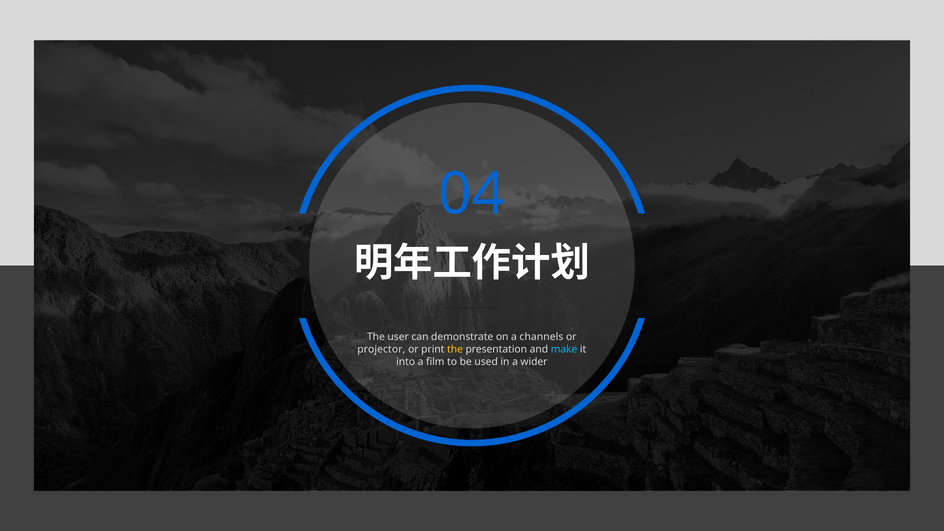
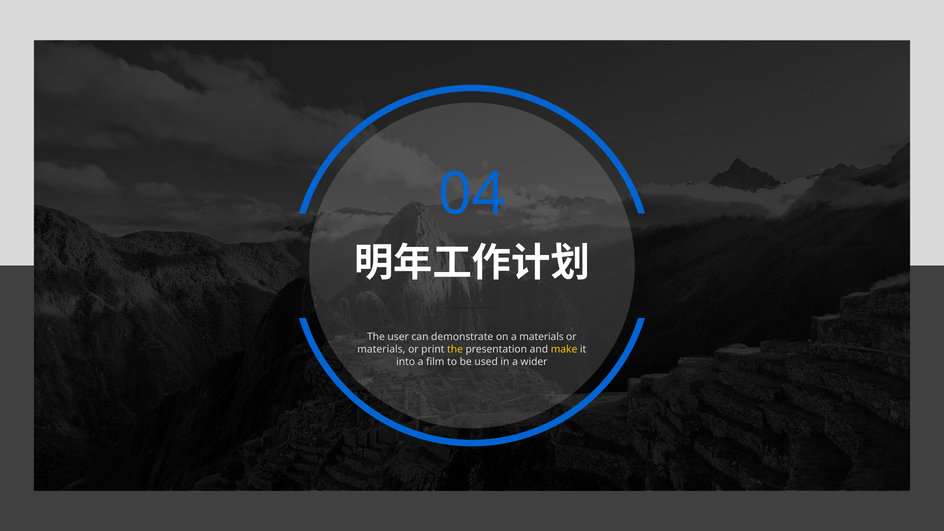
a channels: channels -> materials
projector at (381, 349): projector -> materials
make colour: light blue -> yellow
